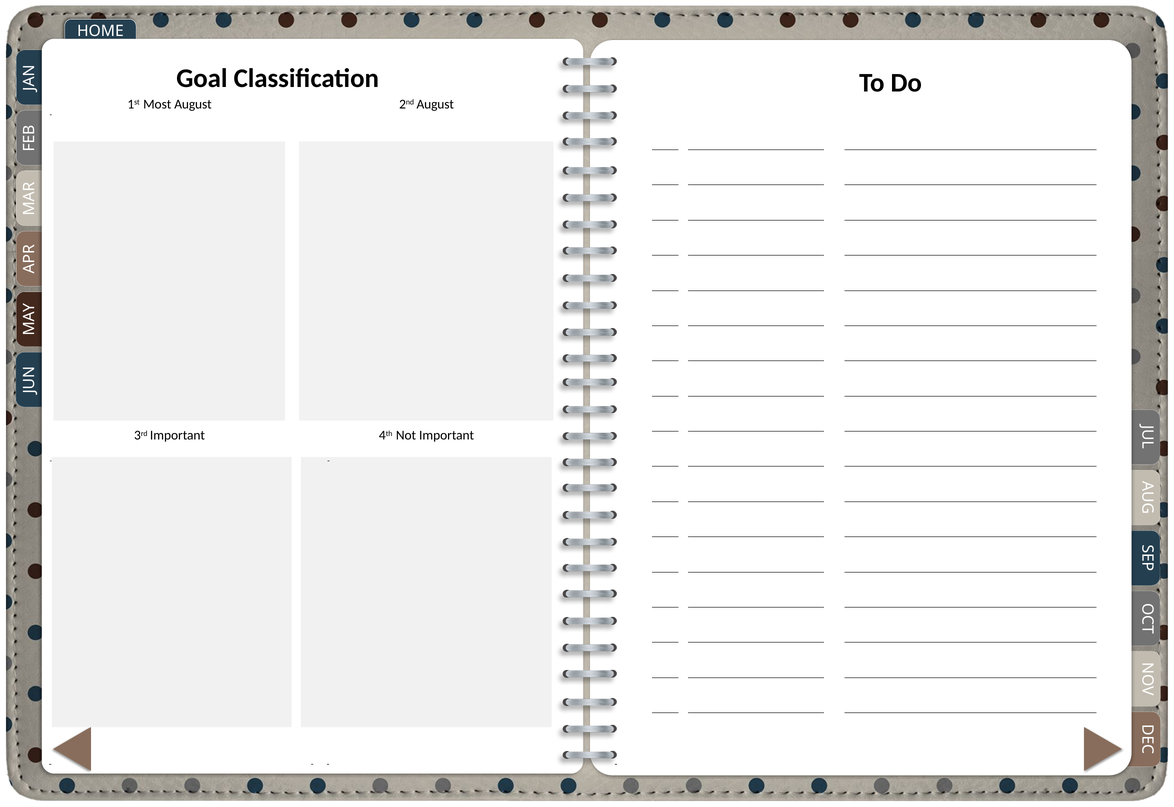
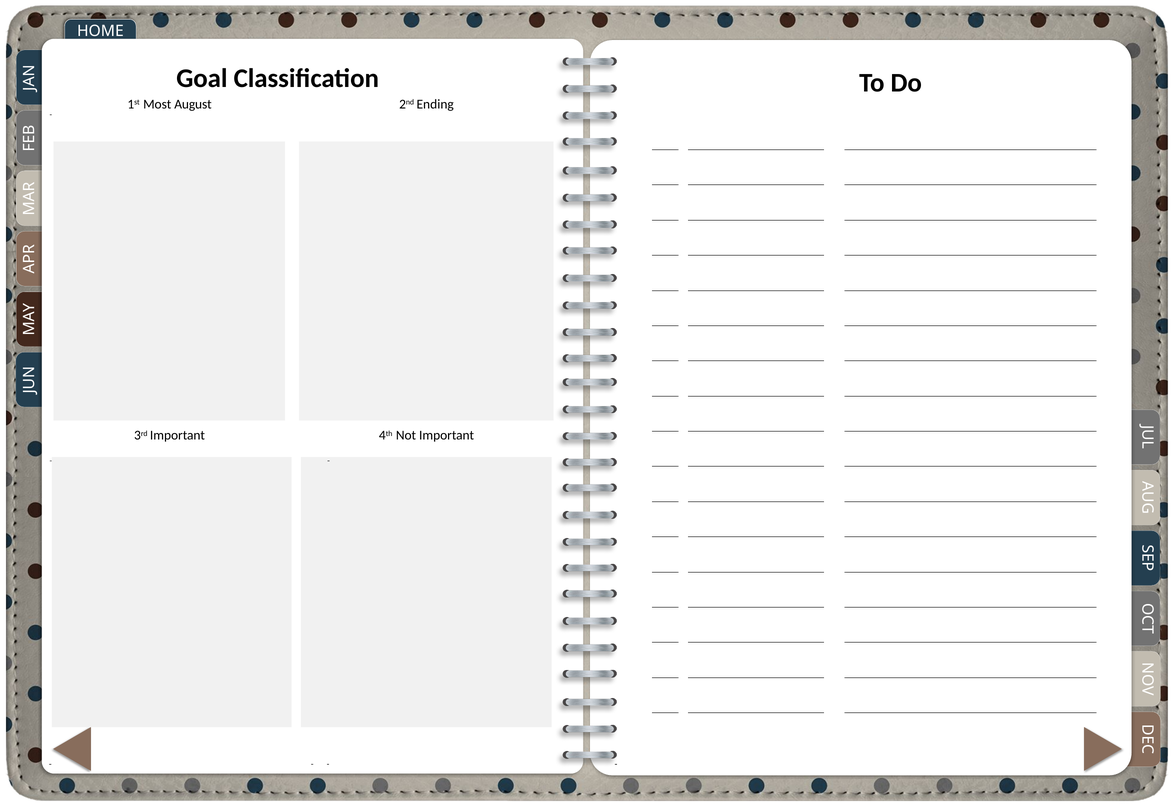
2nd August: August -> Ending
